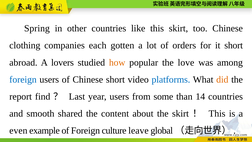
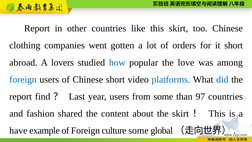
Spring at (37, 28): Spring -> Report
each: each -> went
how colour: orange -> blue
did colour: orange -> blue
14: 14 -> 97
smooth: smooth -> fashion
even: even -> have
culture leave: leave -> some
